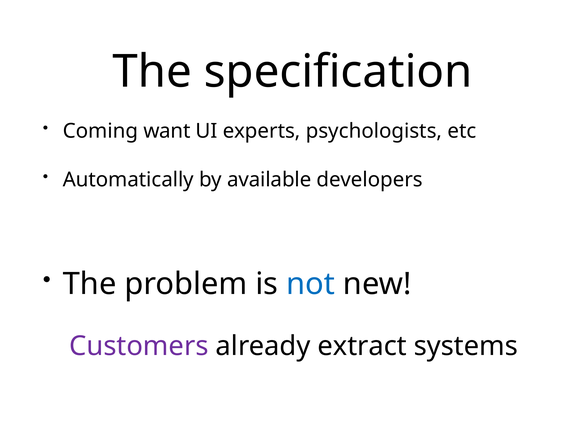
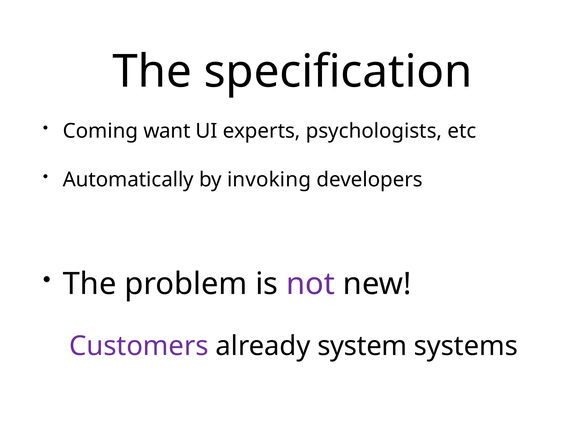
available: available -> invoking
not colour: blue -> purple
extract: extract -> system
